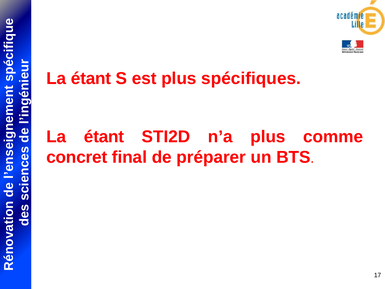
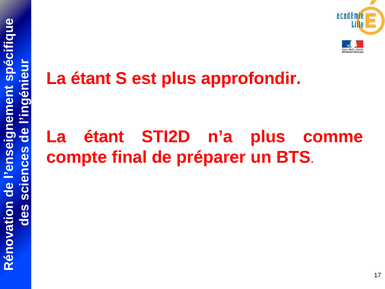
spécifiques: spécifiques -> approfondir
concret: concret -> compte
